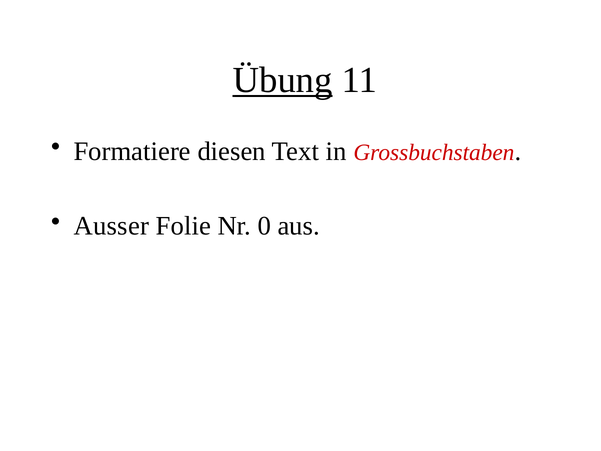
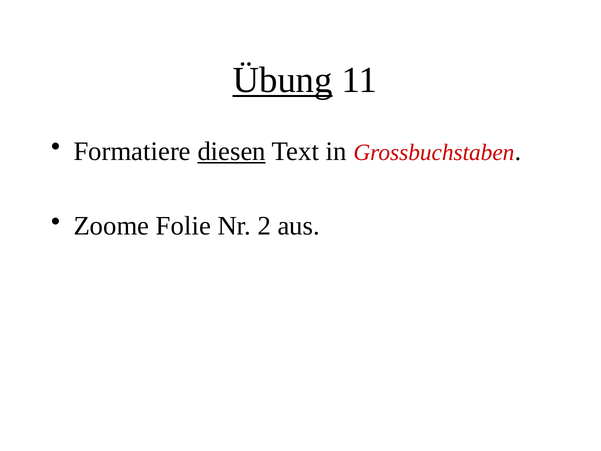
diesen underline: none -> present
Ausser: Ausser -> Zoome
0: 0 -> 2
